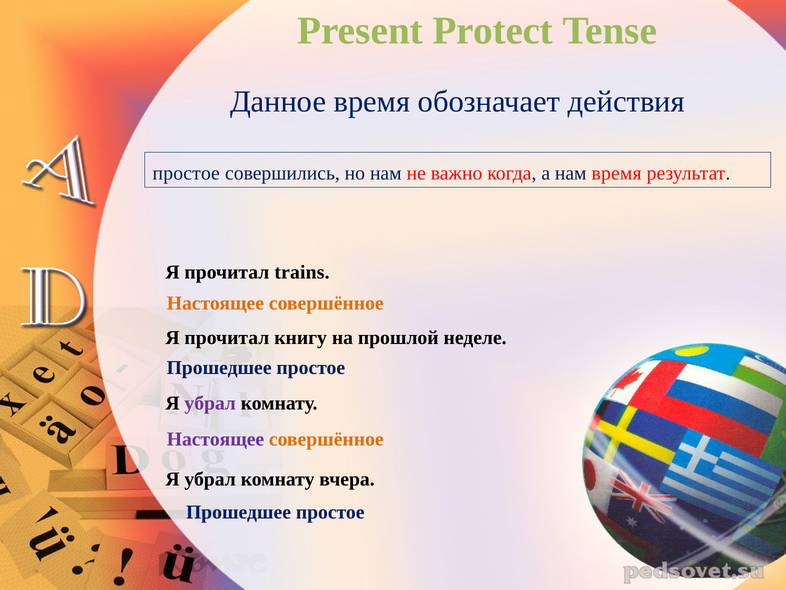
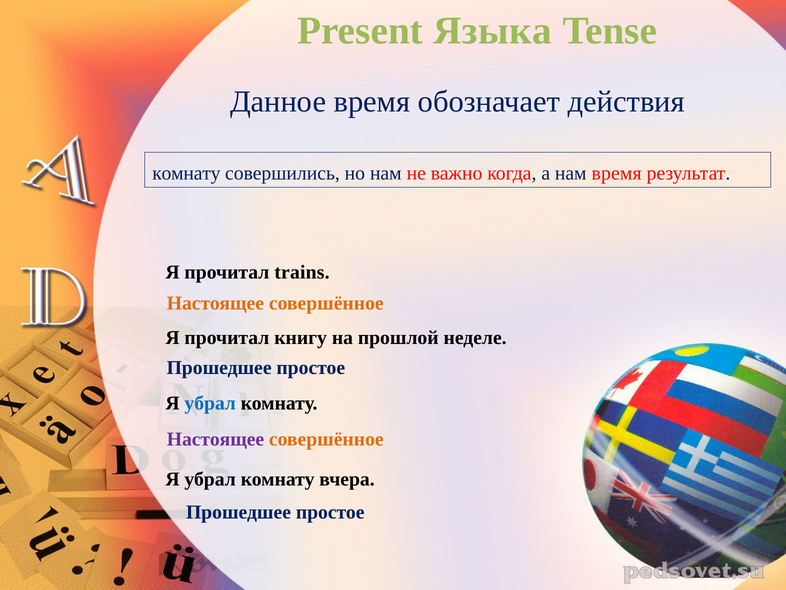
Protect: Protect -> Языка
простое at (186, 173): простое -> комнату
убрал at (210, 403) colour: purple -> blue
